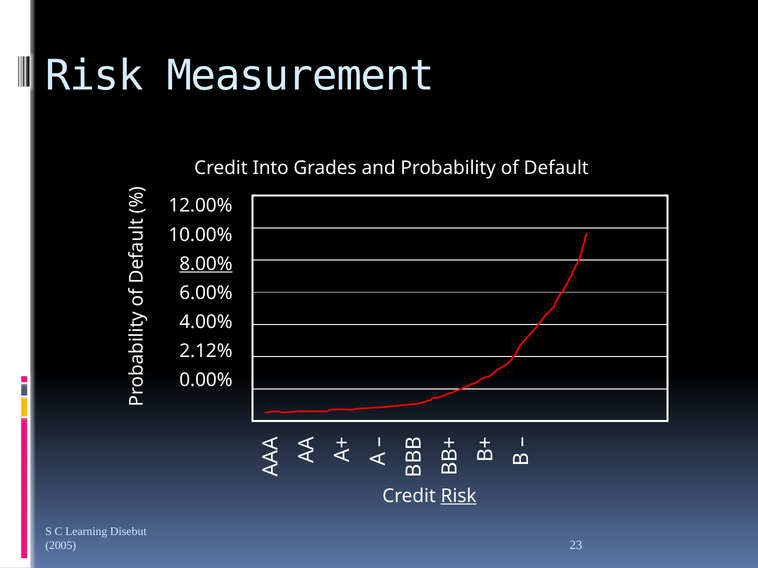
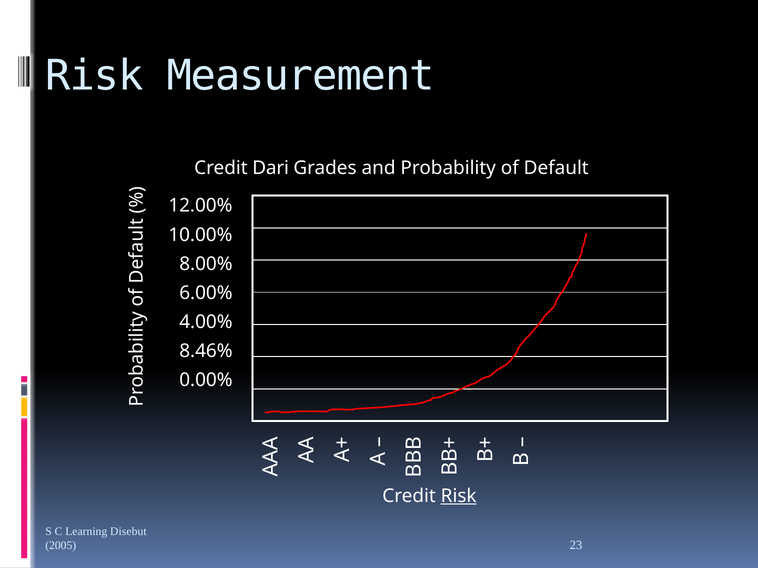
Into: Into -> Dari
8.00% underline: present -> none
2.12%: 2.12% -> 8.46%
